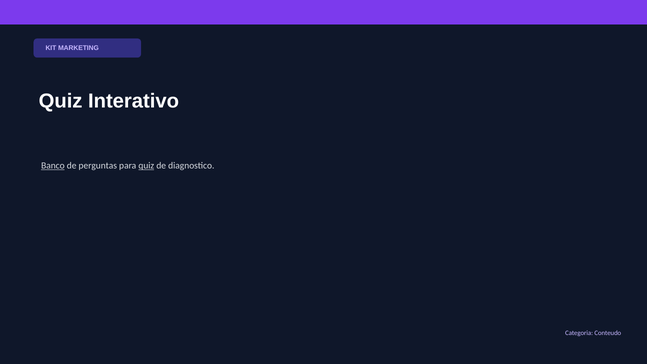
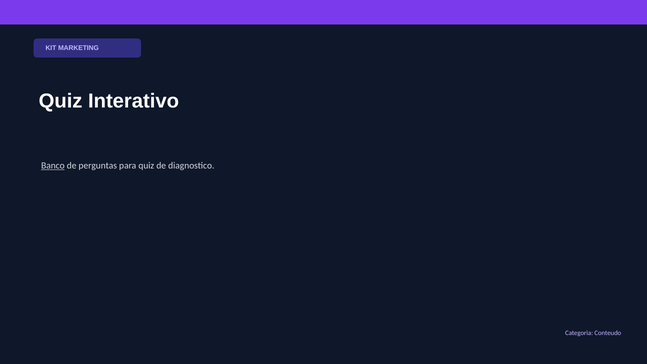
quiz at (146, 166) underline: present -> none
